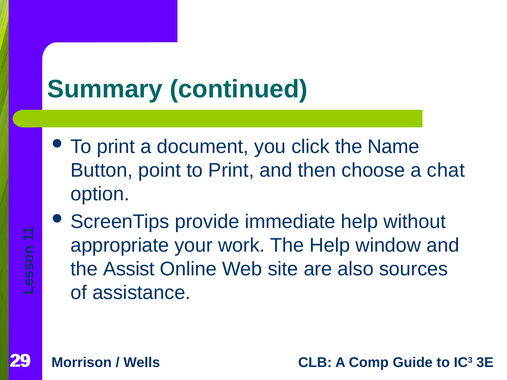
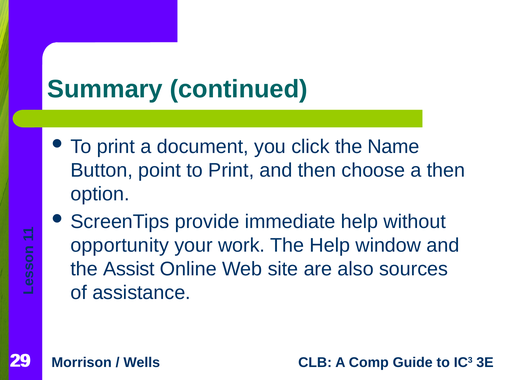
a chat: chat -> then
appropriate: appropriate -> opportunity
